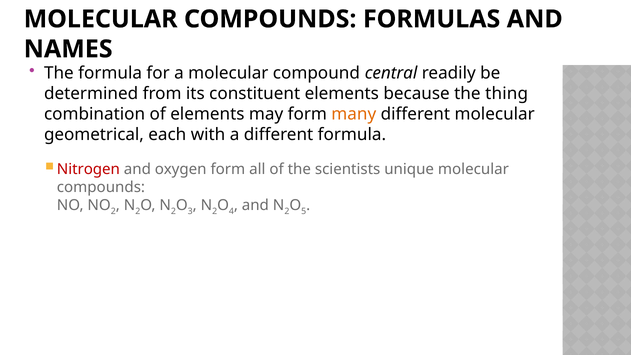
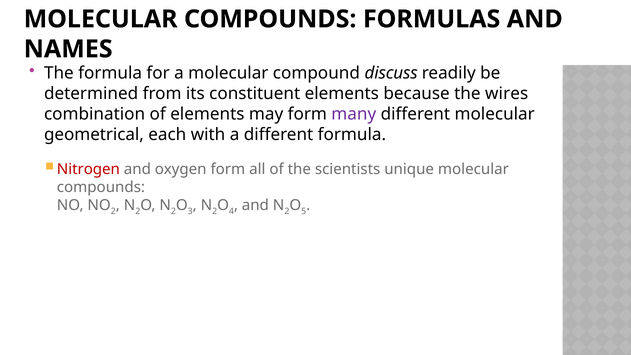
central: central -> discuss
thing: thing -> wires
many colour: orange -> purple
